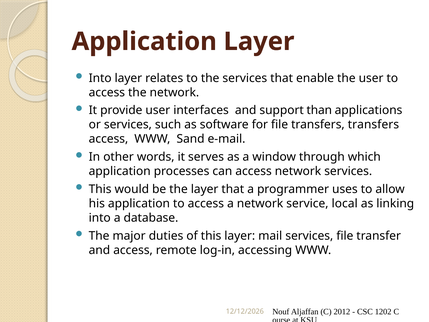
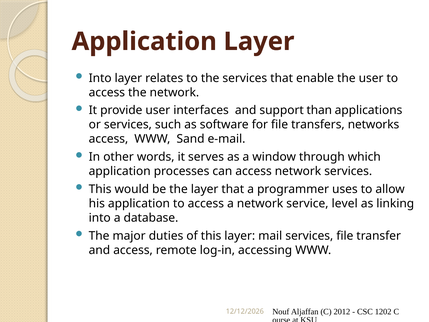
transfers transfers: transfers -> networks
local: local -> level
